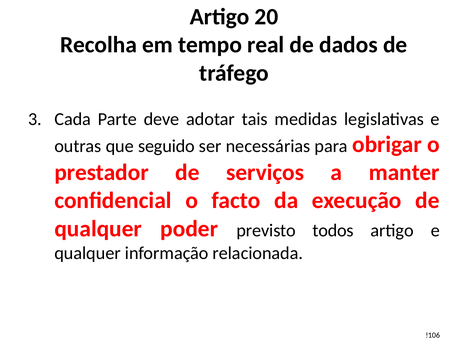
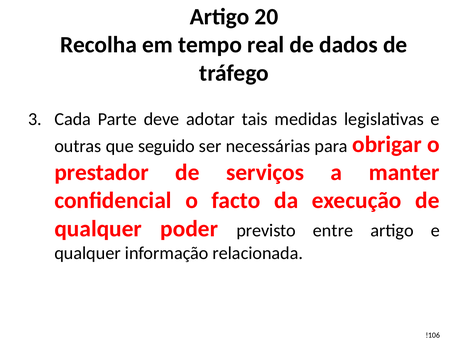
todos: todos -> entre
